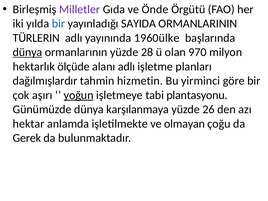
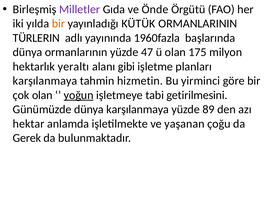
bir at (58, 24) colour: blue -> orange
SAYIDA: SAYIDA -> KÜTÜK
1960ülke: 1960ülke -> 1960fazla
dünya at (28, 52) underline: present -> none
28: 28 -> 47
970: 970 -> 175
ölçüde: ölçüde -> yeraltı
alanı adlı: adlı -> gibi
dağılmışlardır at (45, 81): dağılmışlardır -> karşılanmaya
çok aşırı: aşırı -> olan
plantasyonu: plantasyonu -> getirilmesini
26: 26 -> 89
olmayan: olmayan -> yaşanan
